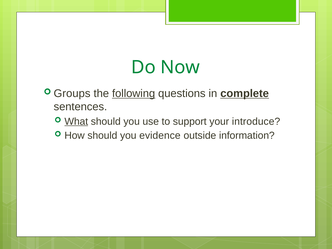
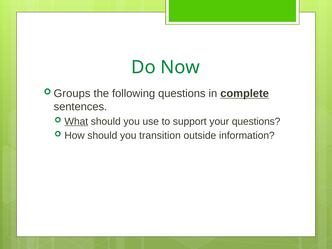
following underline: present -> none
your introduce: introduce -> questions
evidence: evidence -> transition
